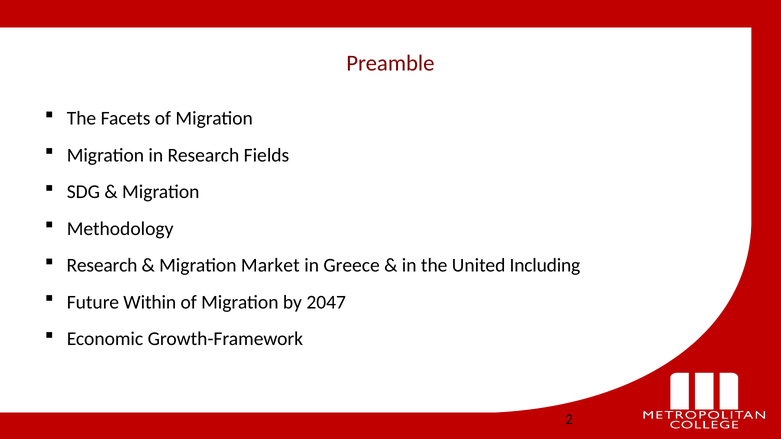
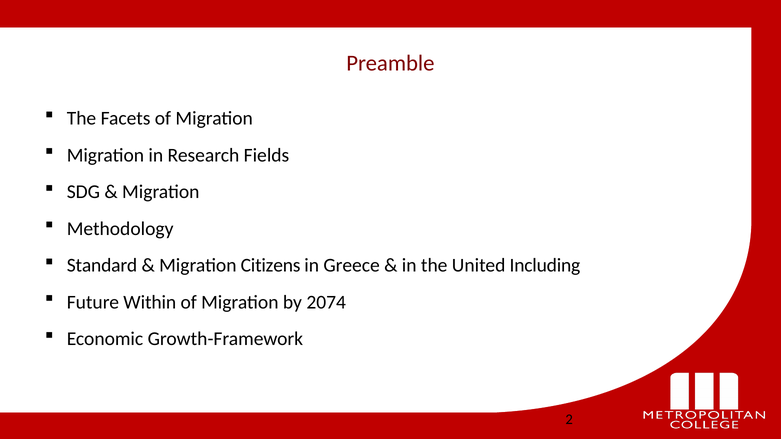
Research at (102, 266): Research -> Standard
Market: Market -> Citizens
2047: 2047 -> 2074
